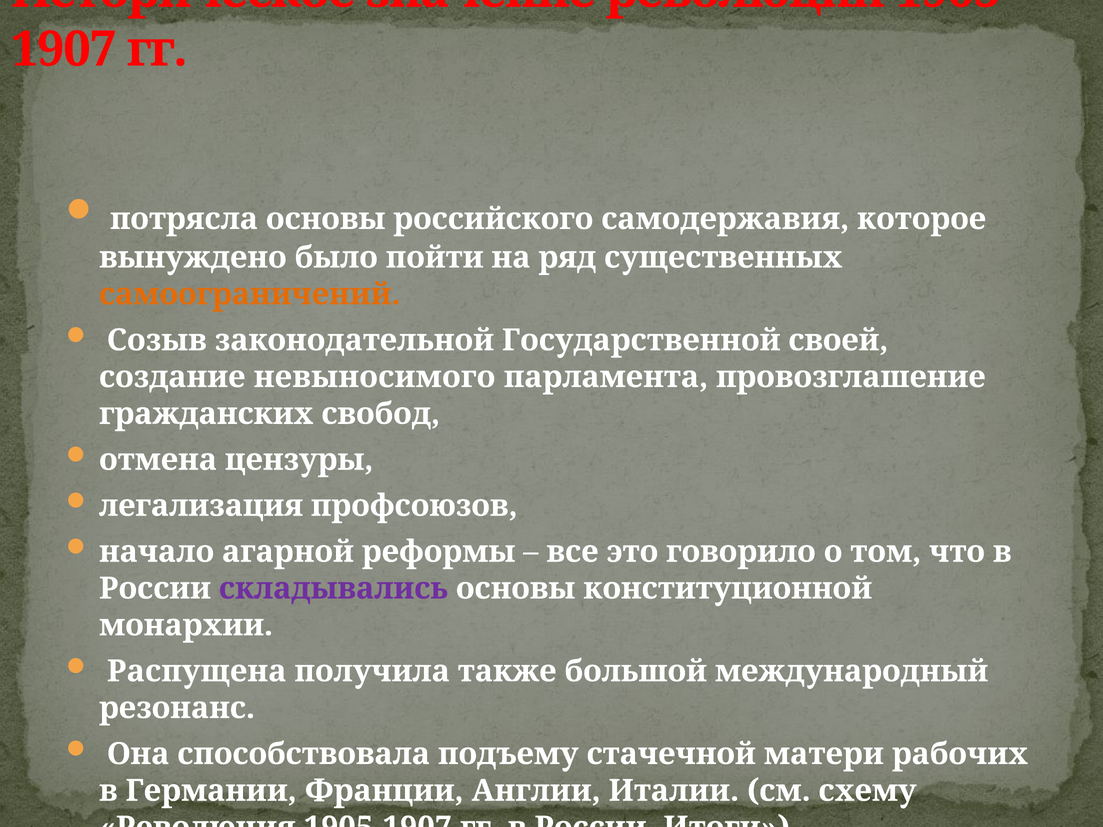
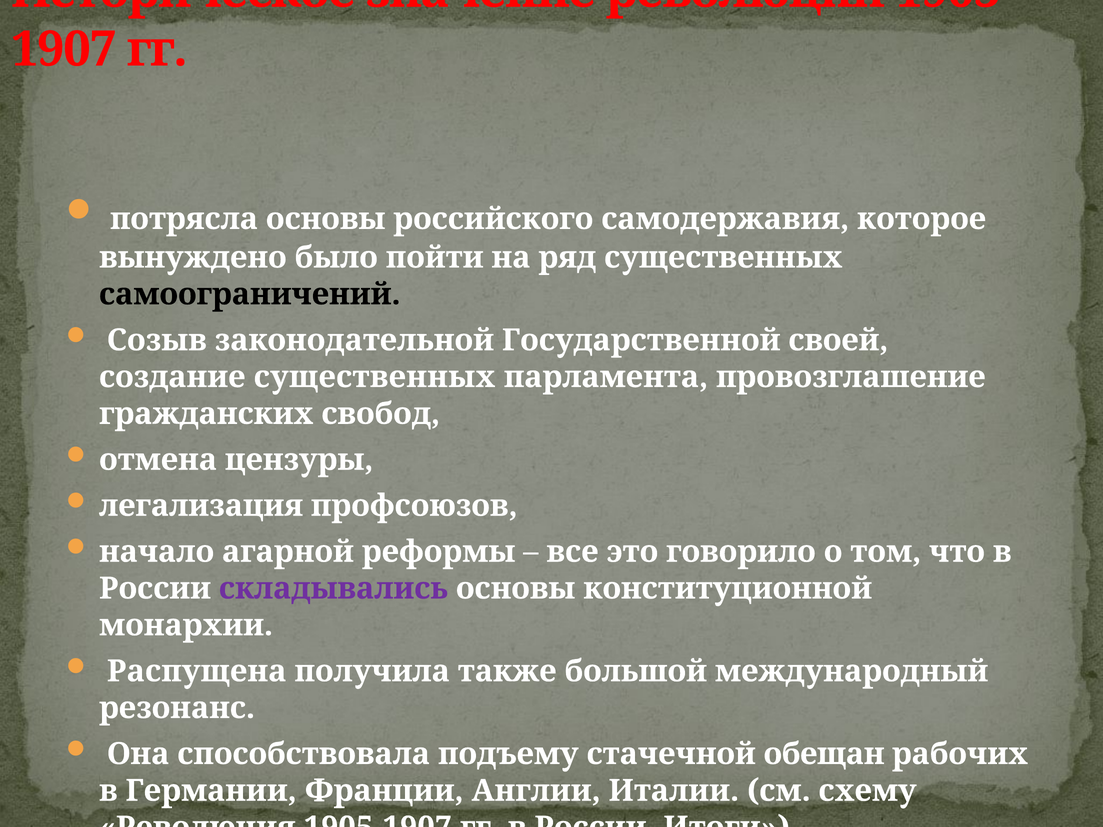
самоограничений colour: orange -> black
создание невыносимого: невыносимого -> существенных
матери: матери -> обещан
